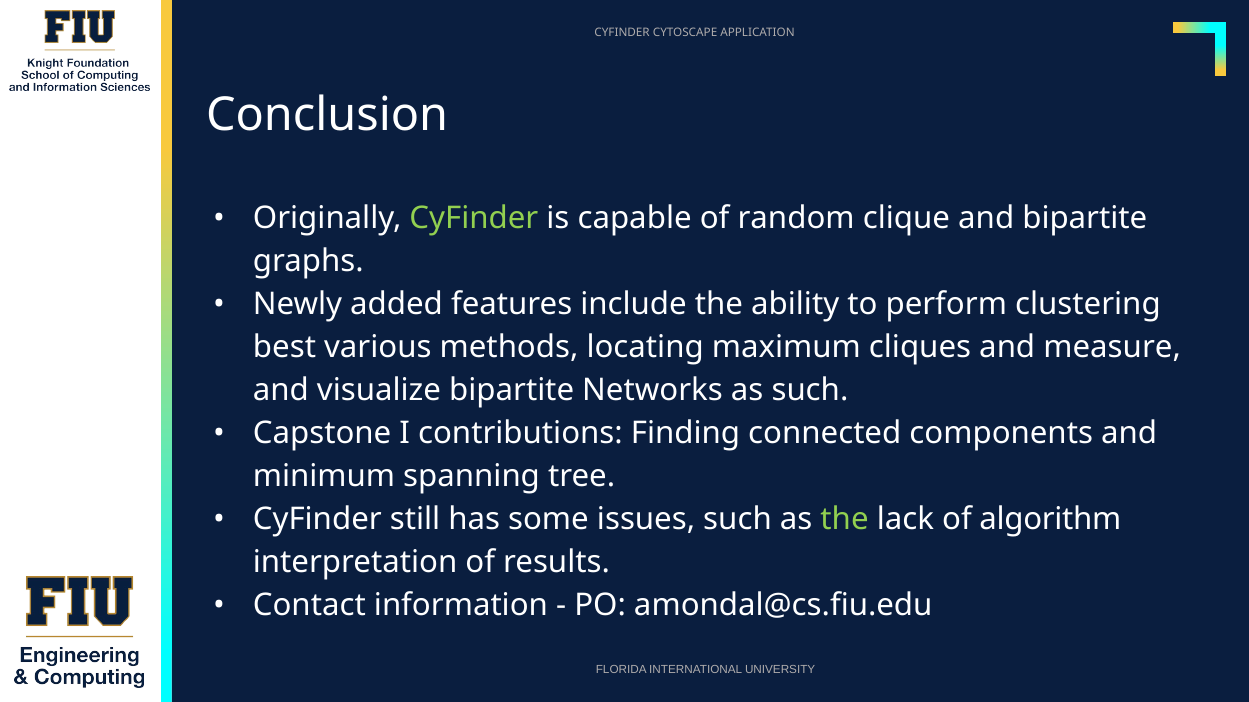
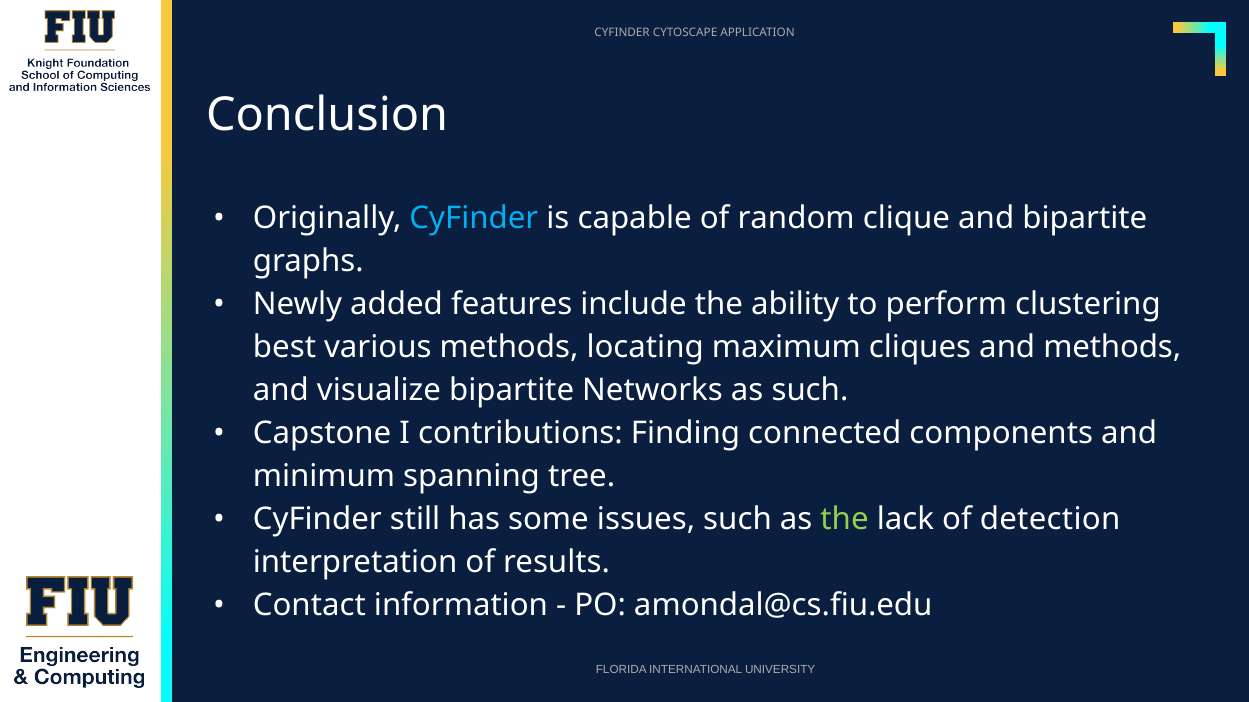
CyFinder at (474, 218) colour: light green -> light blue
and measure: measure -> methods
algorithm: algorithm -> detection
